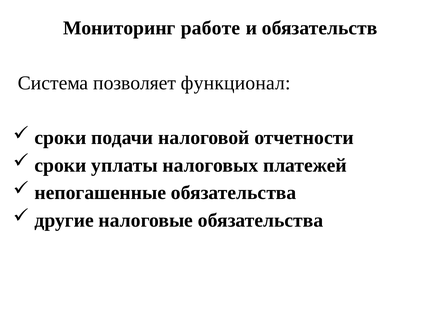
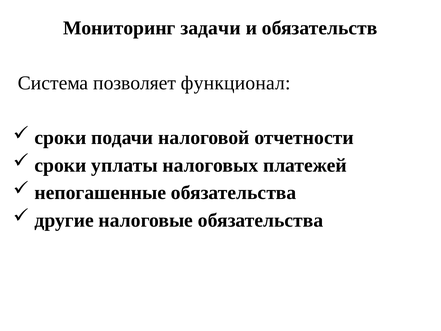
работе: работе -> задачи
